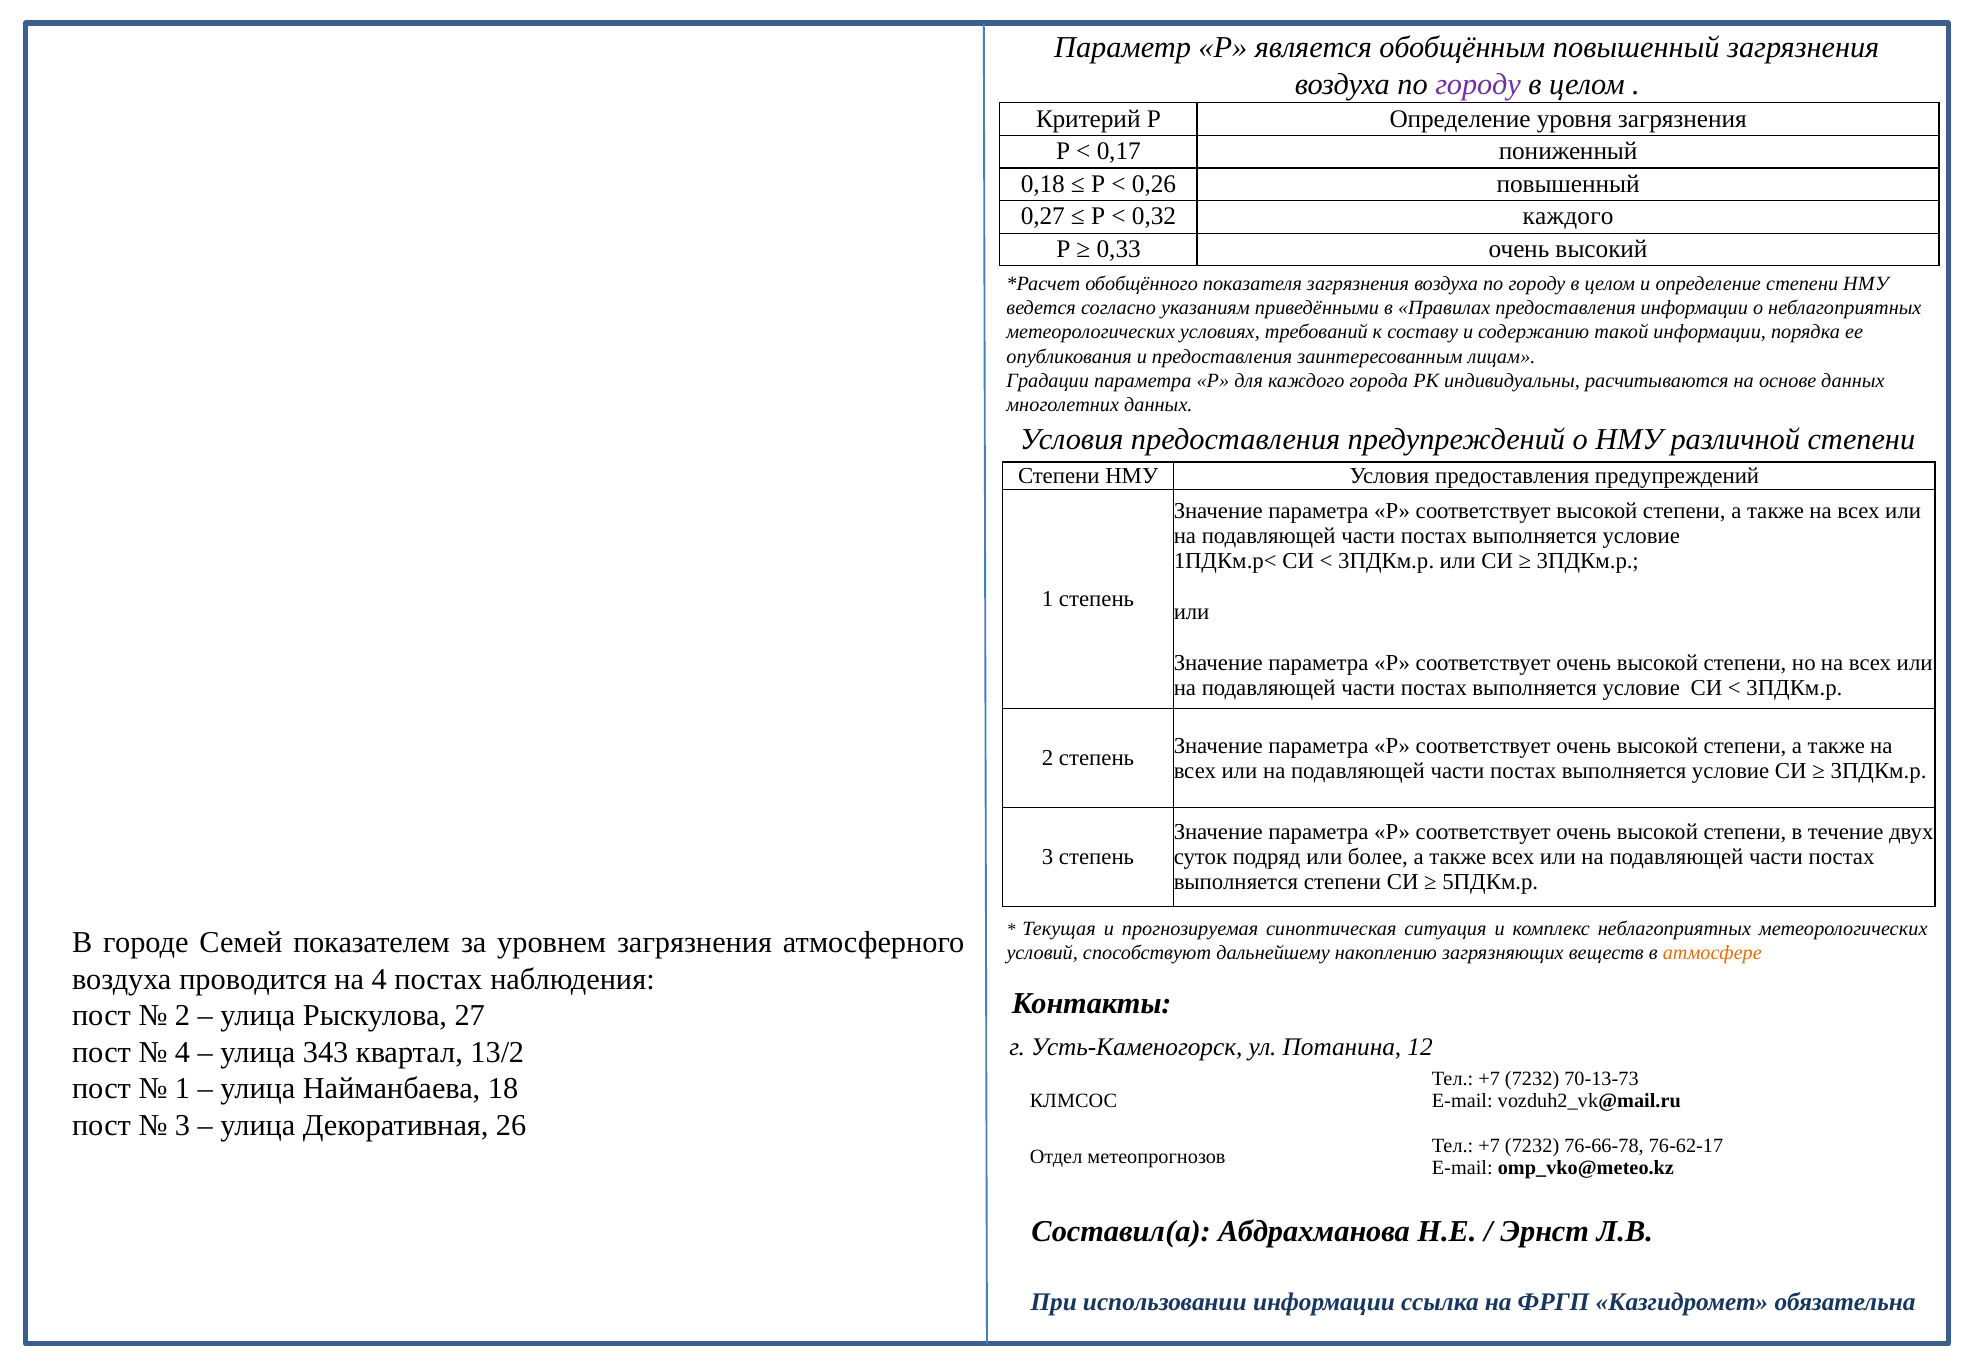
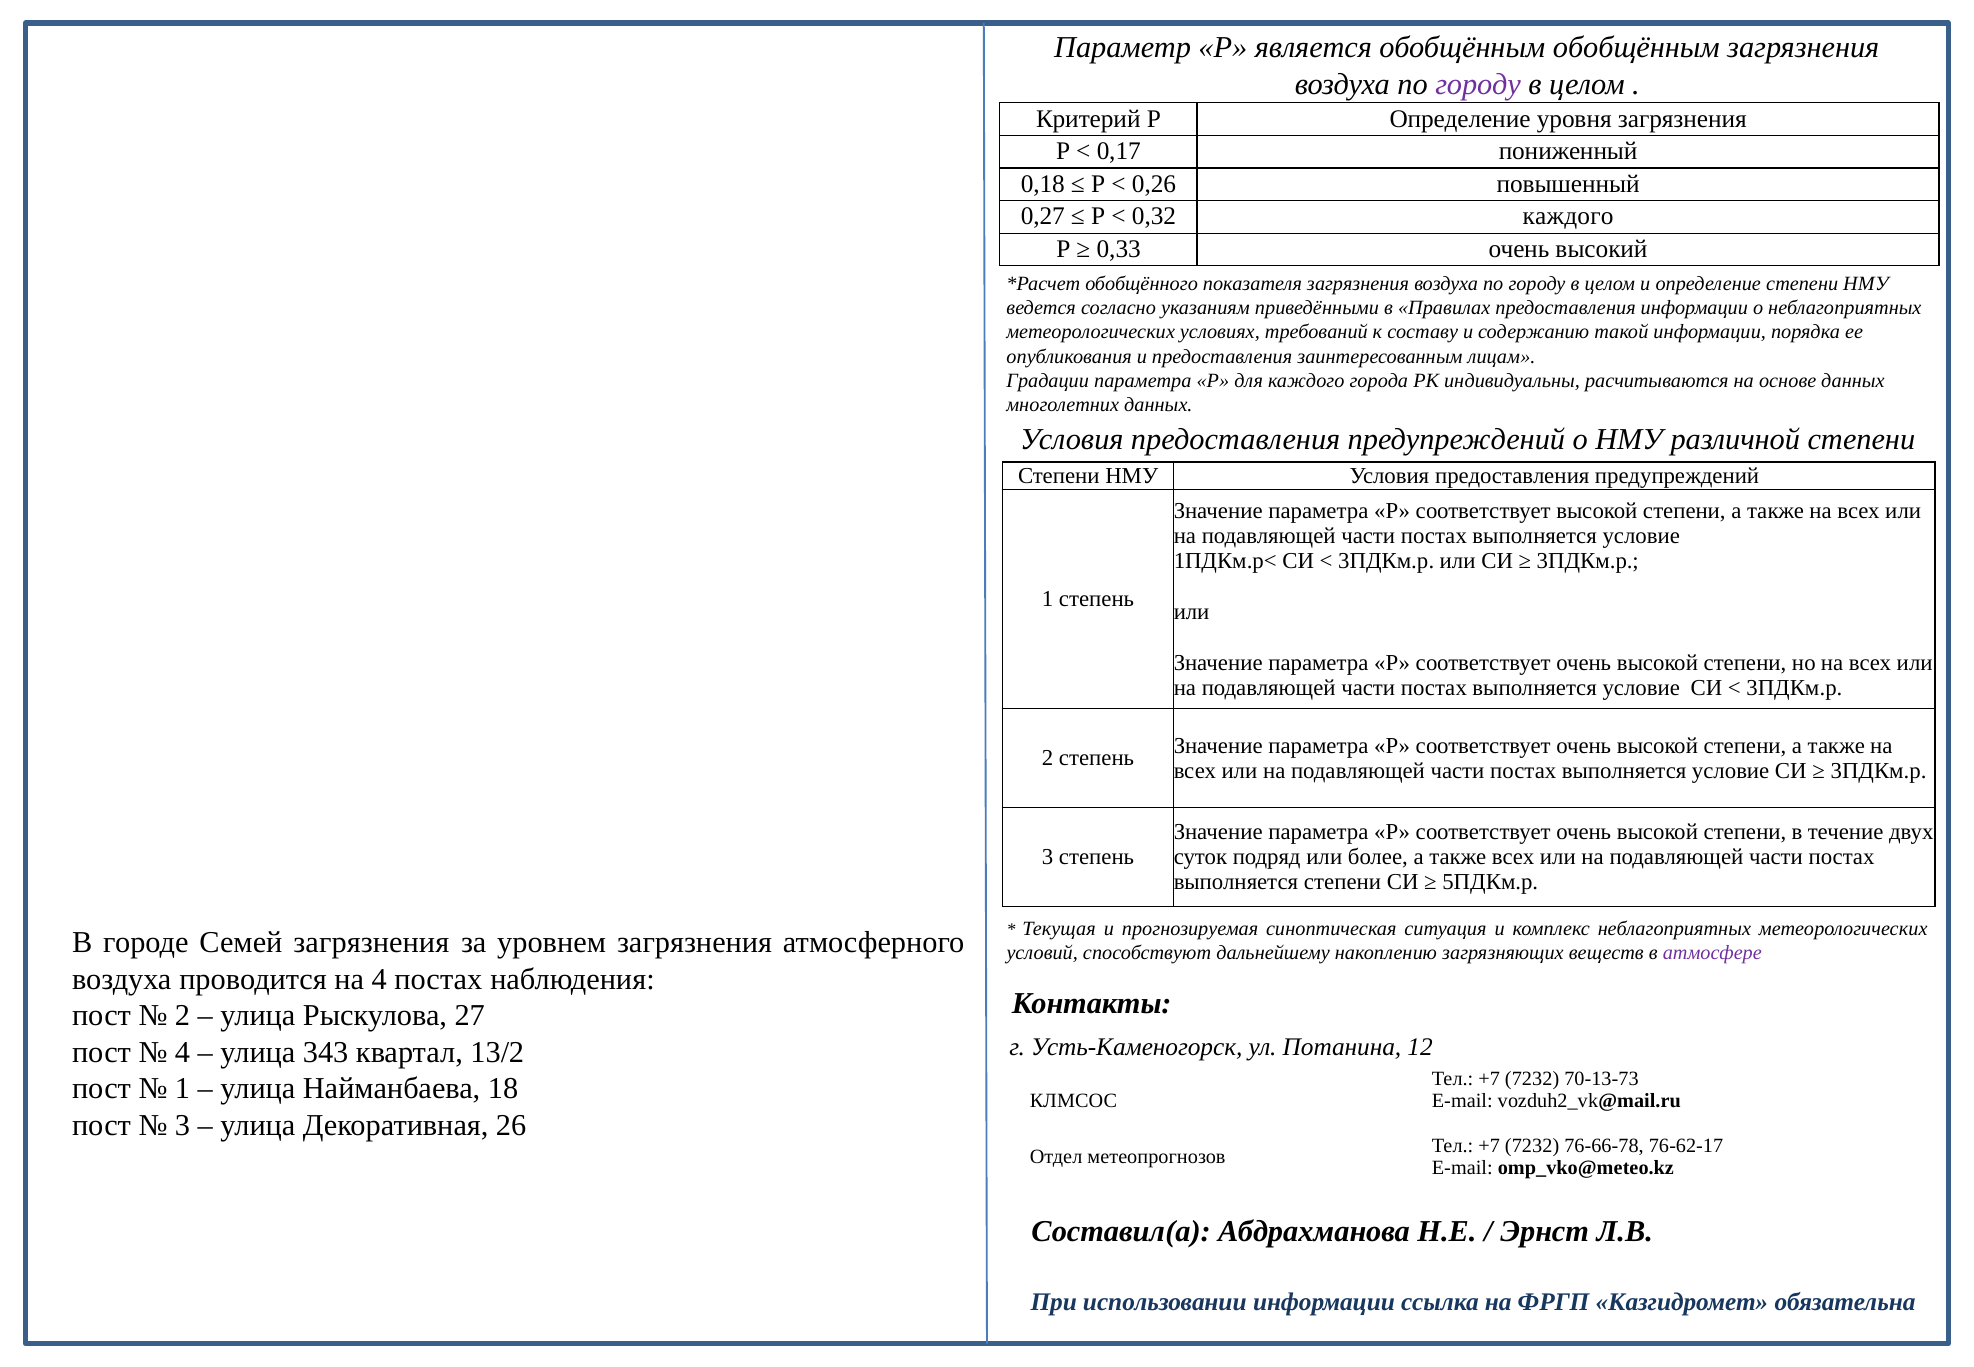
обобщённым повышенный: повышенный -> обобщённым
Семей показателем: показателем -> загрязнения
атмосфере colour: orange -> purple
